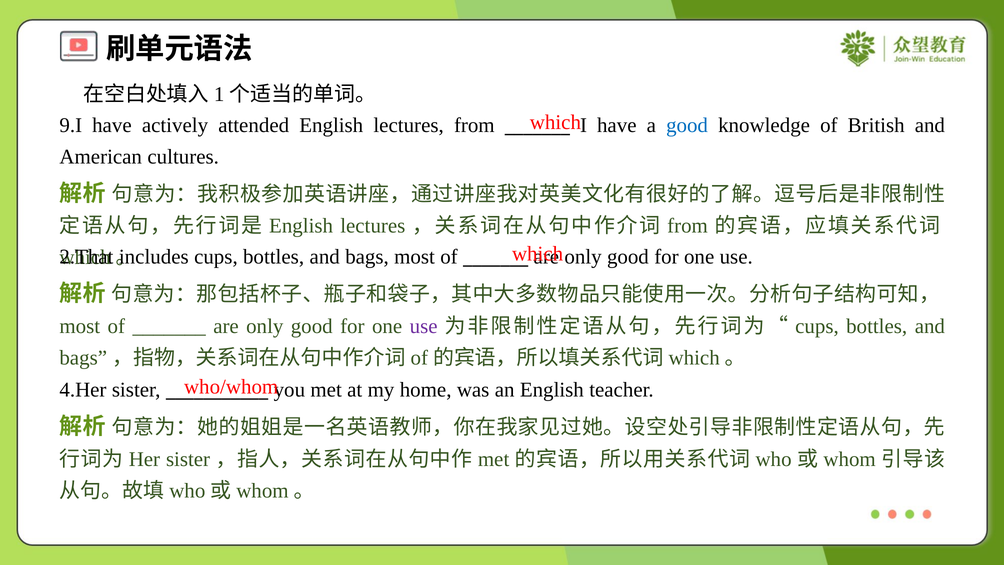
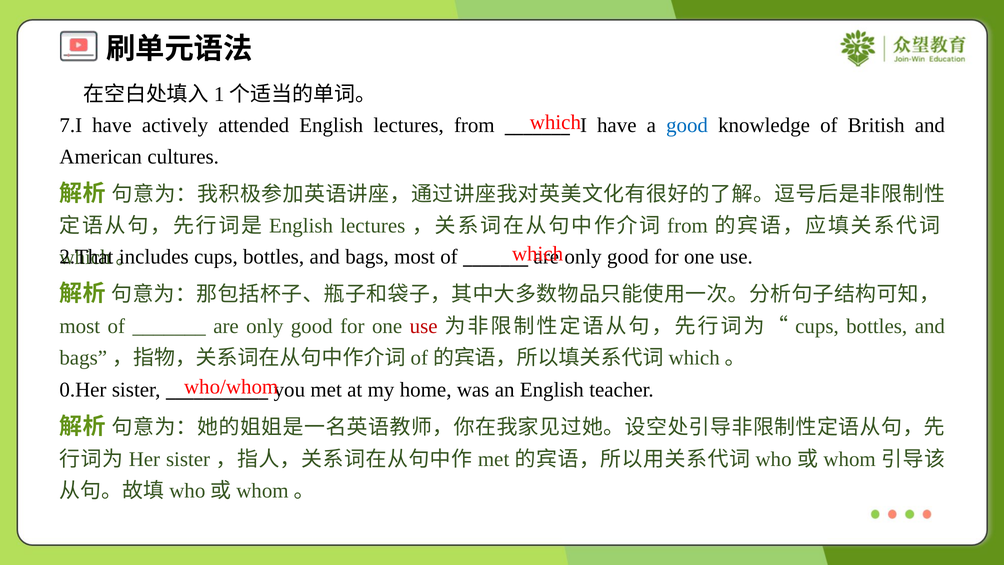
9.I: 9.I -> 7.I
use at (424, 326) colour: purple -> red
4.Her: 4.Her -> 0.Her
